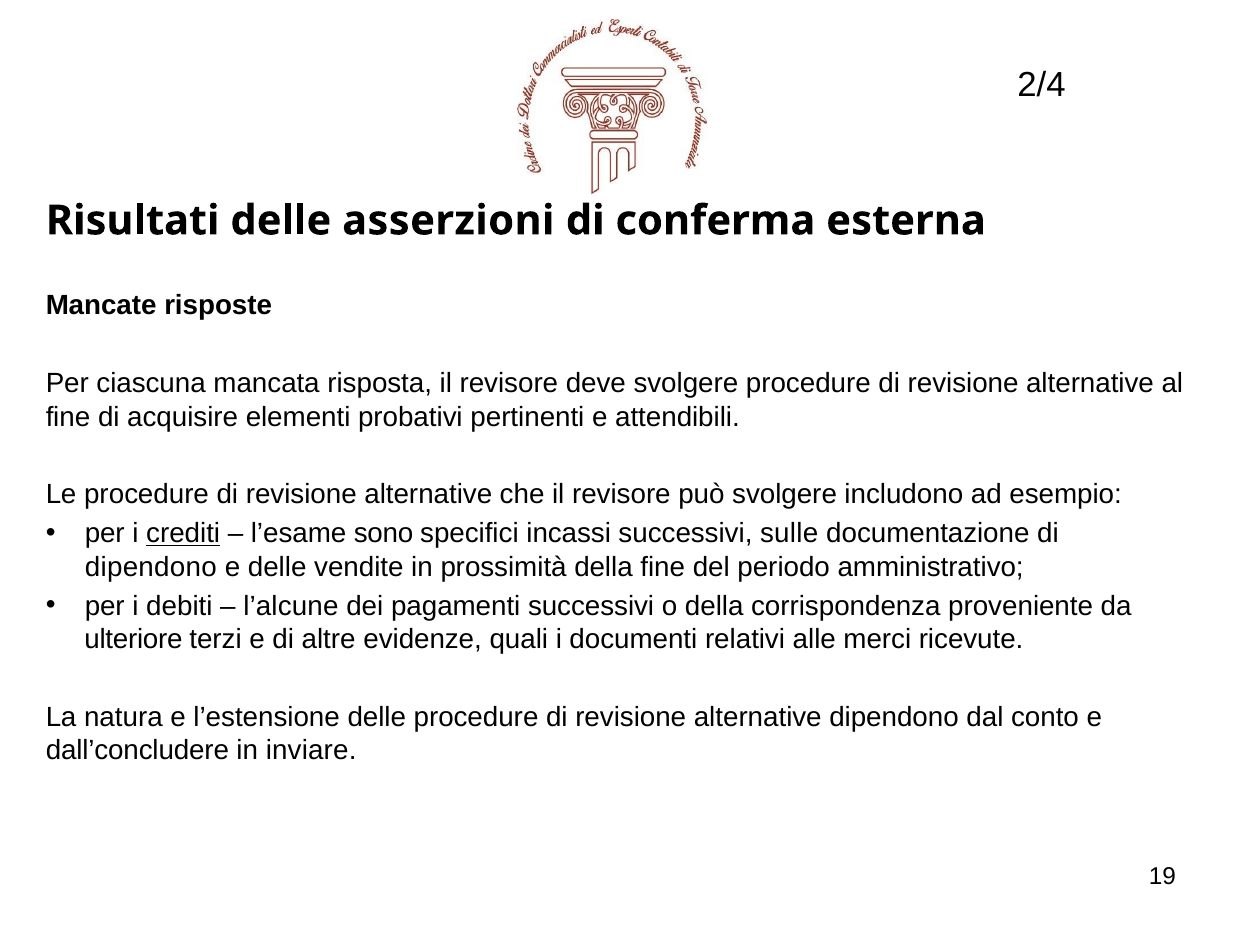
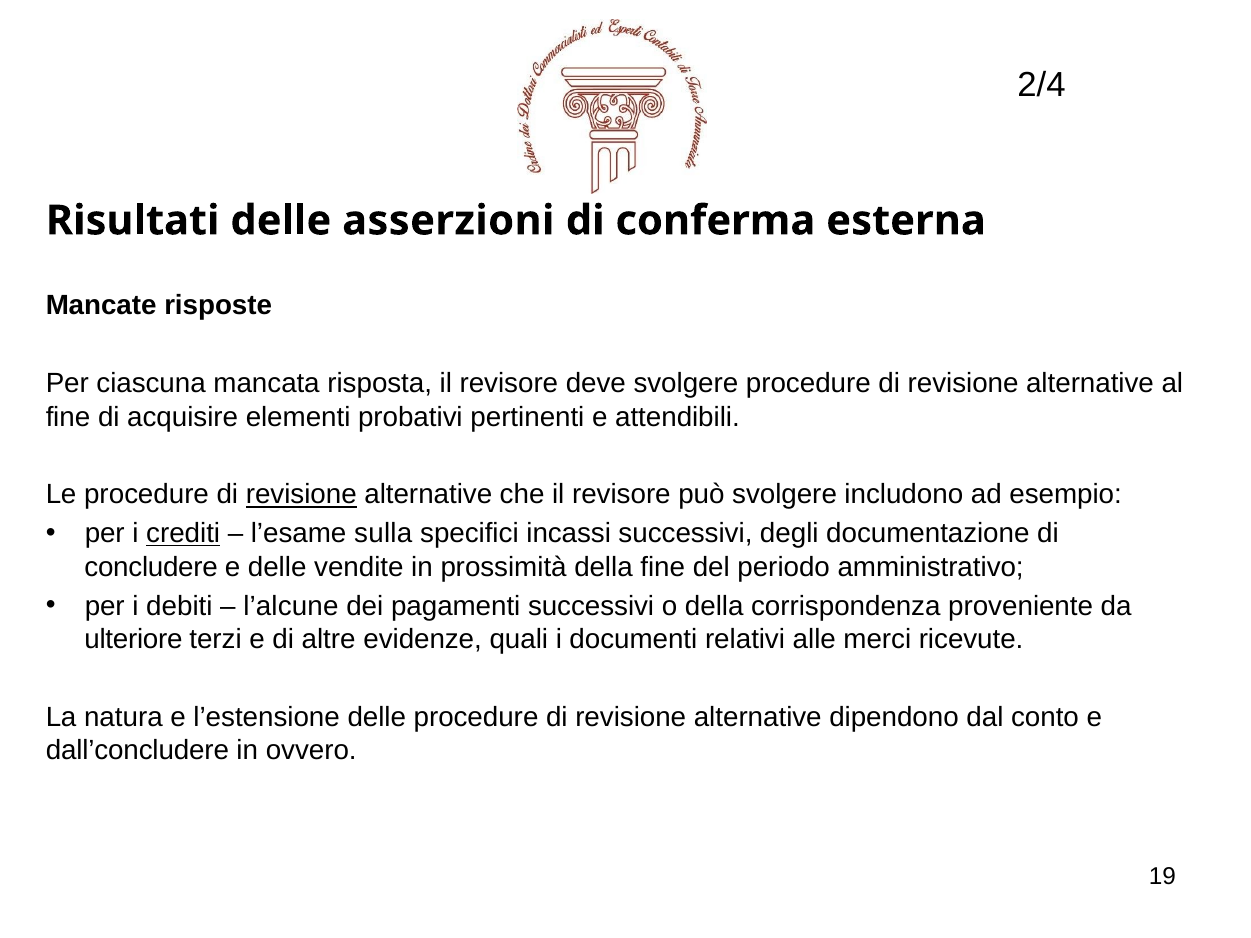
revisione at (301, 495) underline: none -> present
sono: sono -> sulla
sulle: sulle -> degli
dipendono at (151, 567): dipendono -> concludere
inviare: inviare -> ovvero
